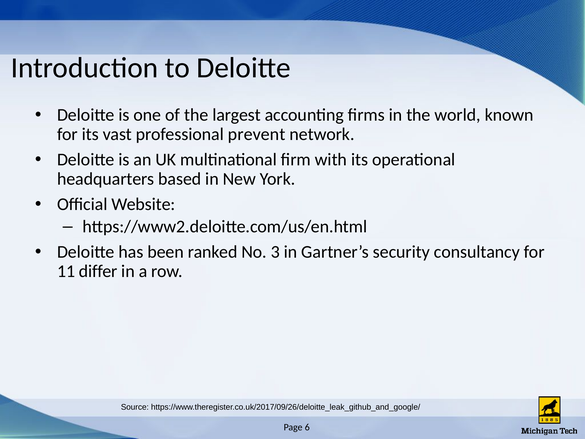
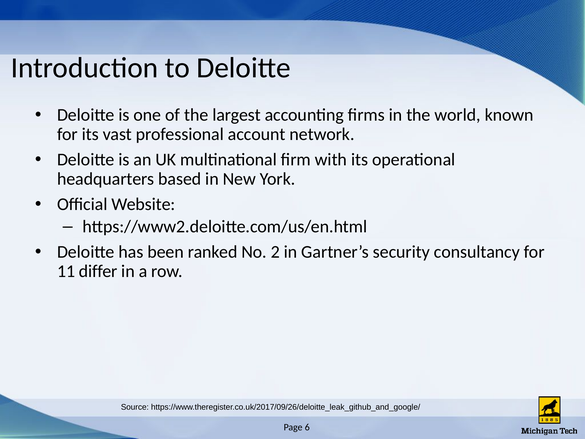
prevent: prevent -> account
3: 3 -> 2
